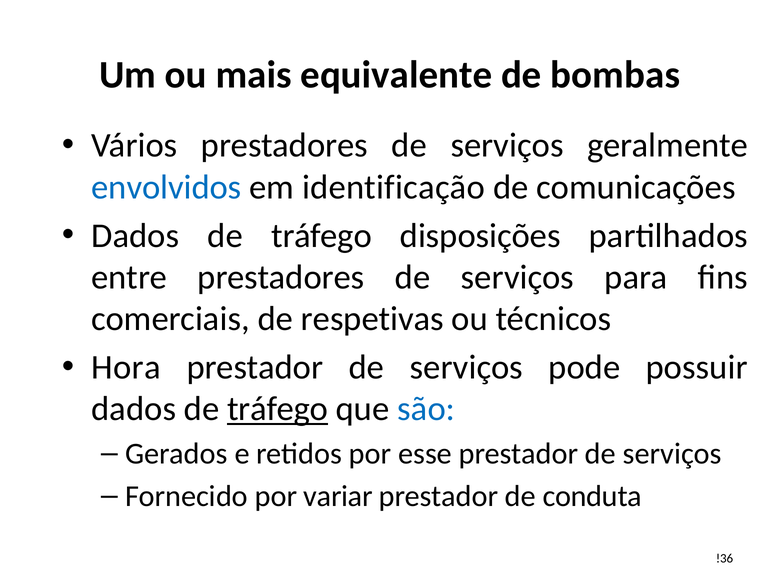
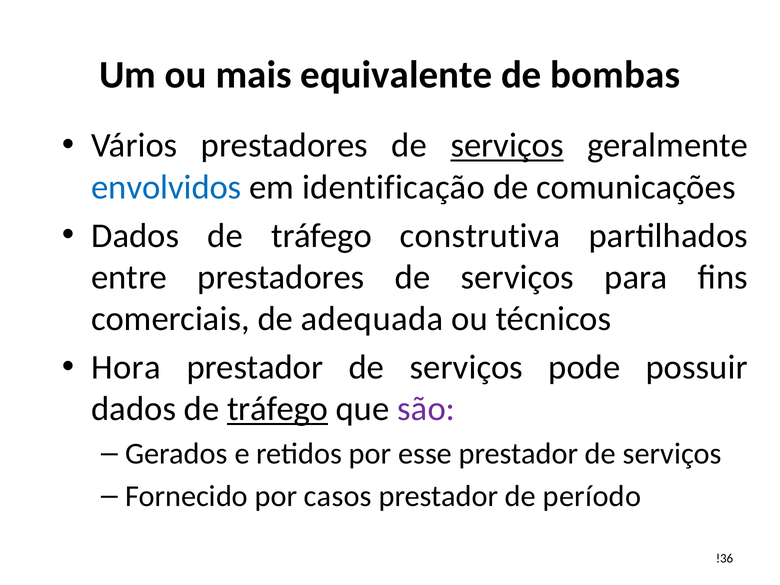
serviços at (507, 145) underline: none -> present
disposições: disposições -> construtiva
respetivas: respetivas -> adequada
são colour: blue -> purple
variar: variar -> casos
conduta: conduta -> período
